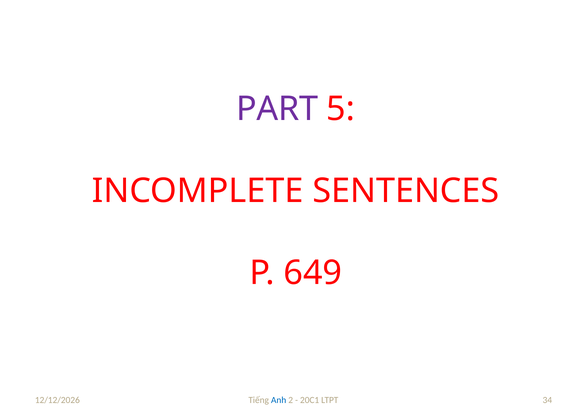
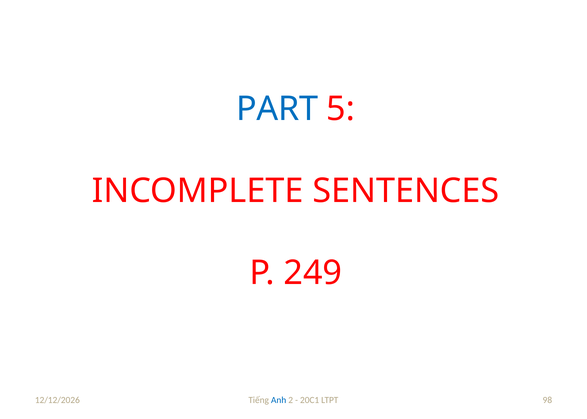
PART colour: purple -> blue
649: 649 -> 249
34: 34 -> 98
